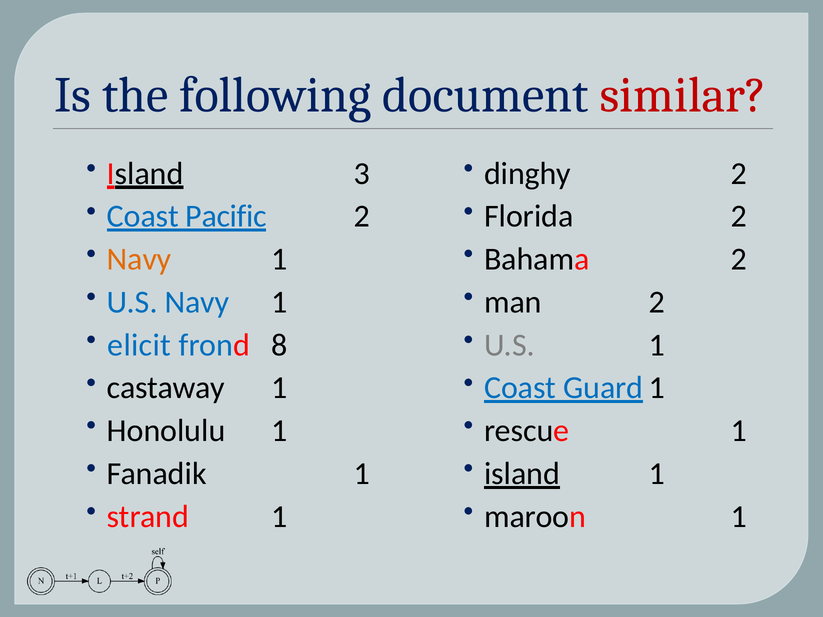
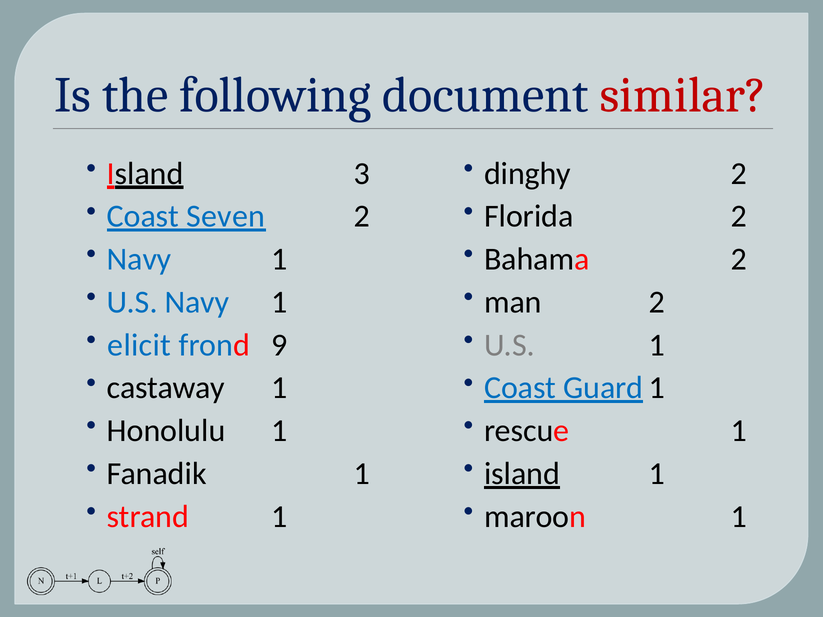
Pacific: Pacific -> Seven
Navy at (139, 259) colour: orange -> blue
8: 8 -> 9
